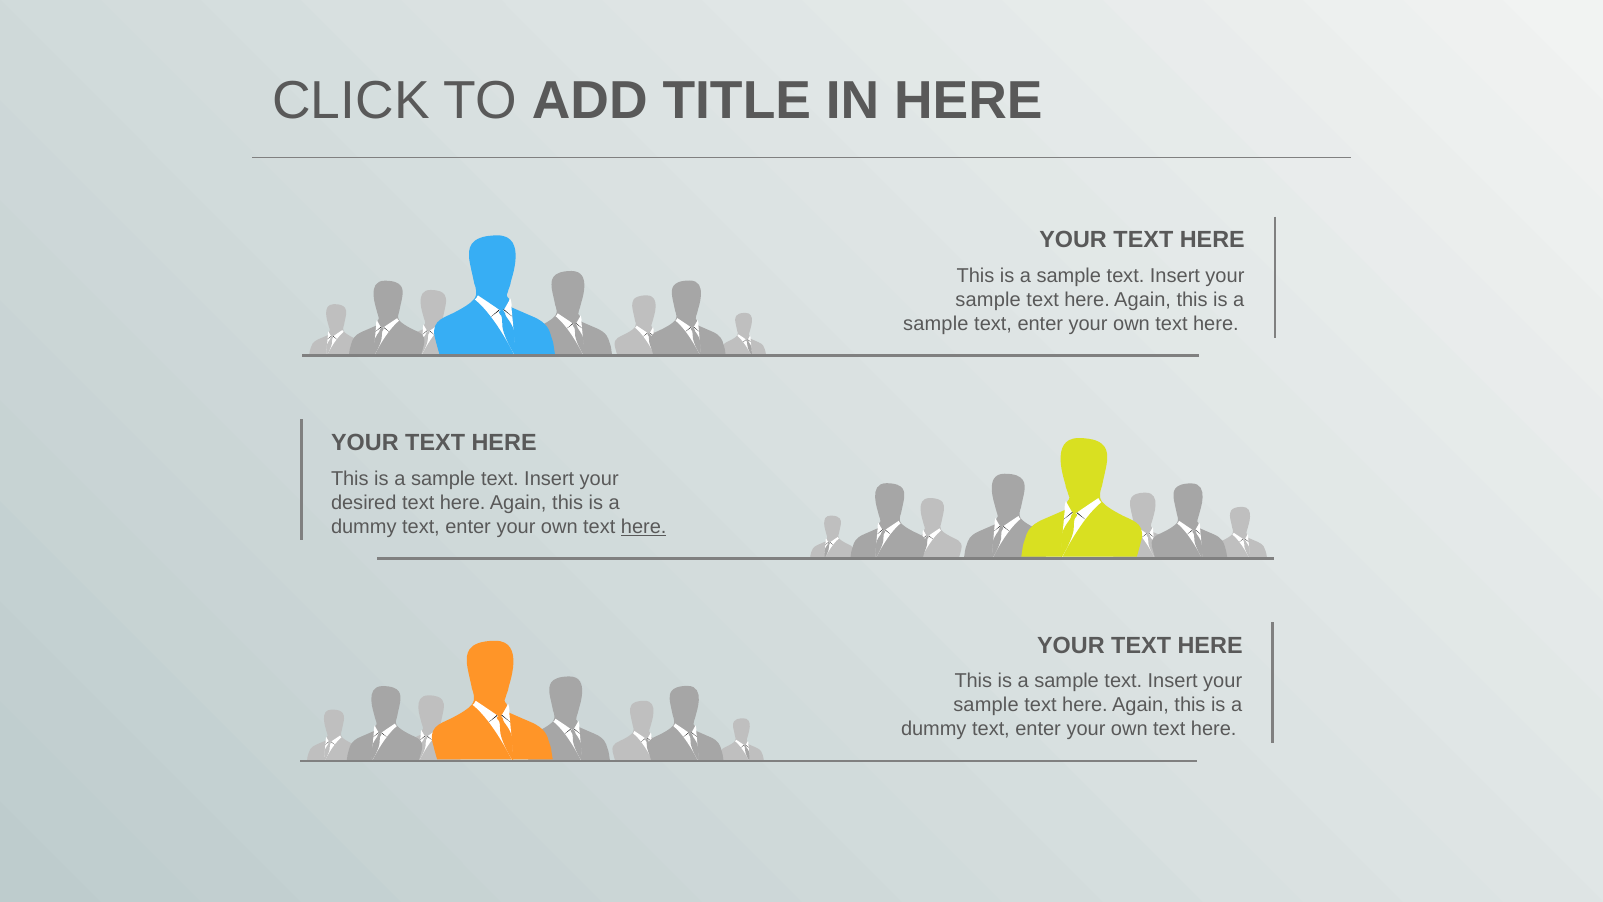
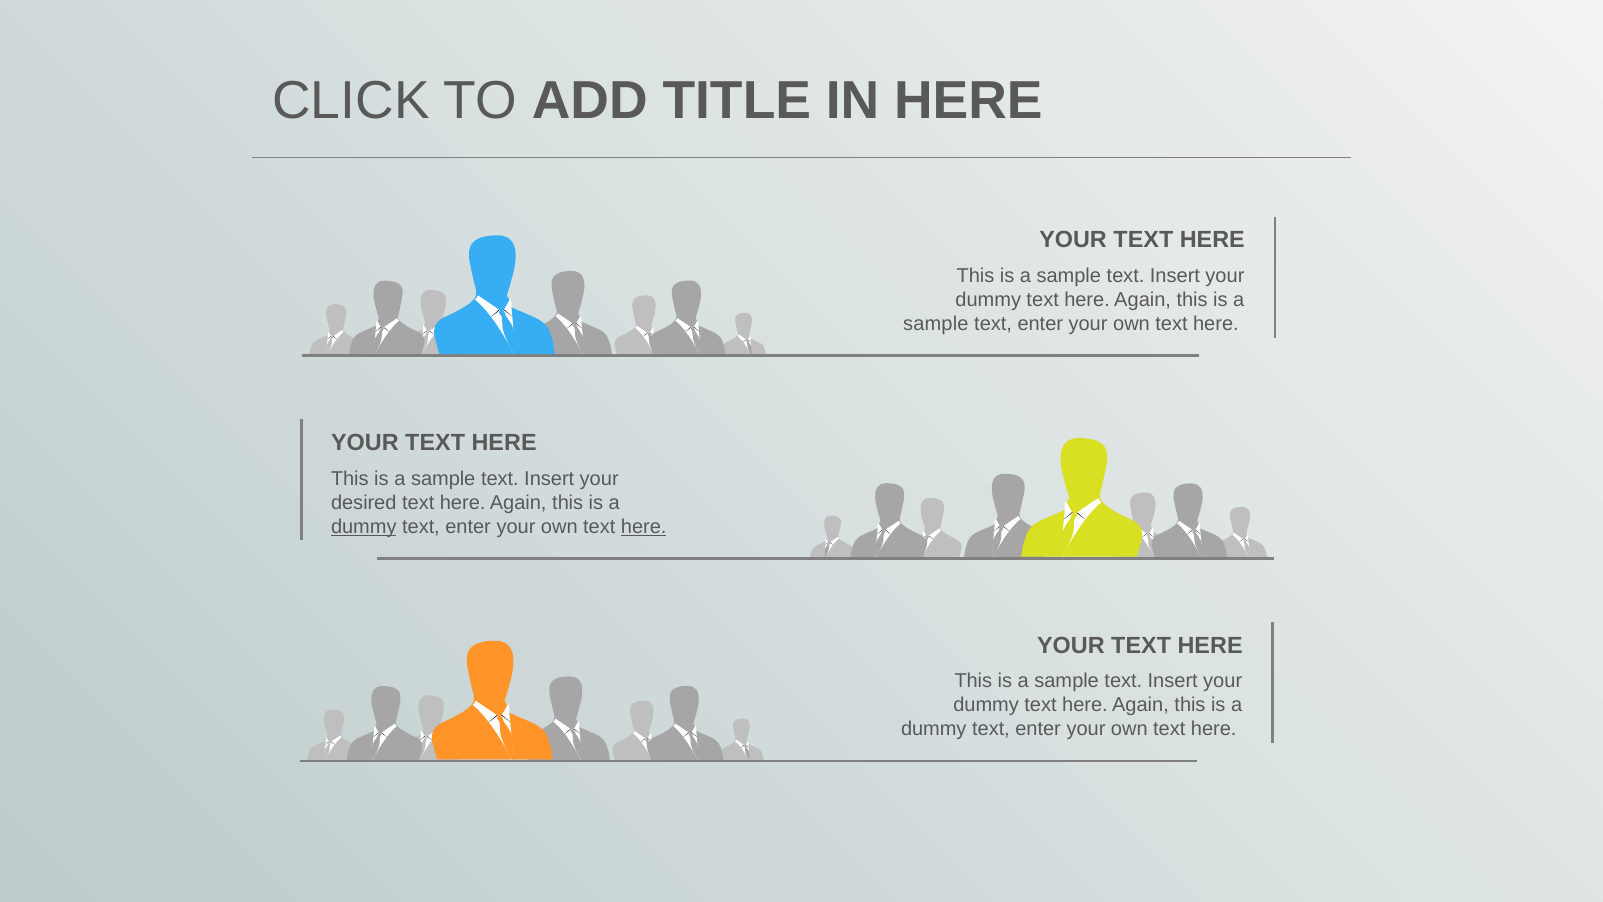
sample at (988, 300): sample -> dummy
dummy at (364, 526) underline: none -> present
sample at (986, 705): sample -> dummy
